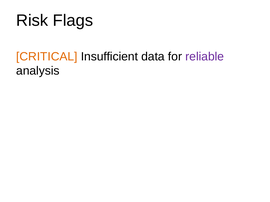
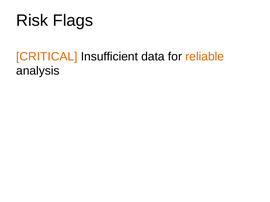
reliable colour: purple -> orange
